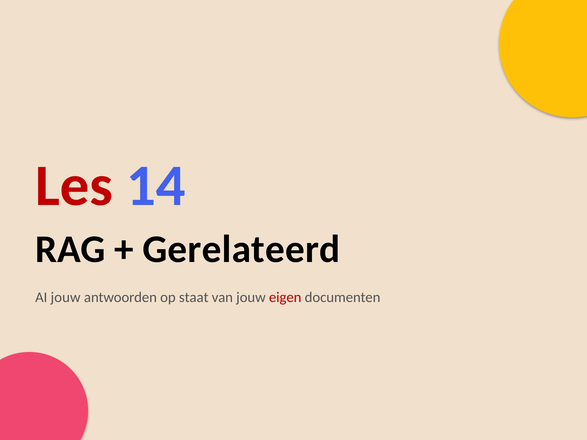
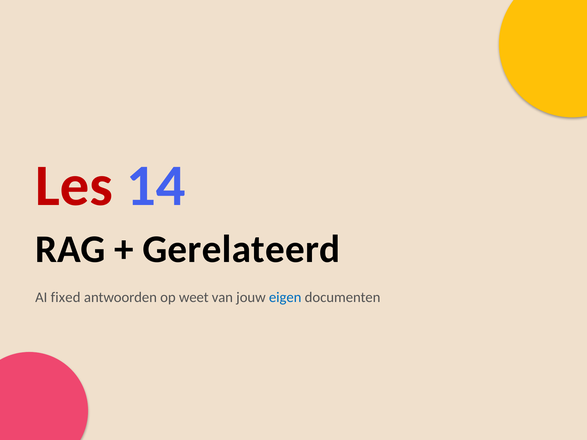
AI jouw: jouw -> fixed
staat: staat -> weet
eigen colour: red -> blue
